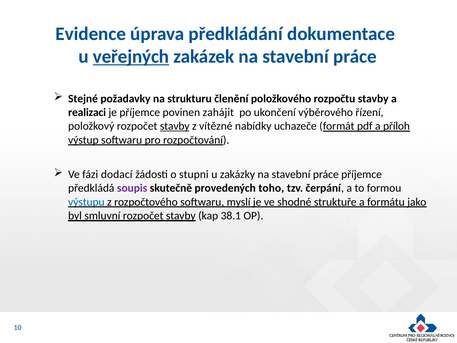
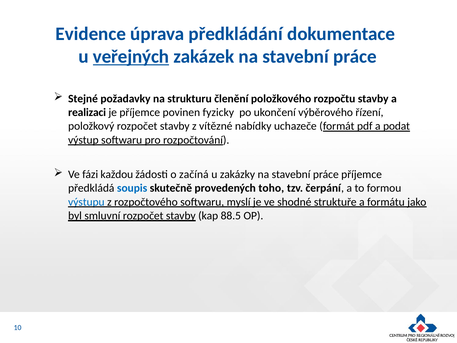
zahájit: zahájit -> fyzicky
stavby at (175, 126) underline: present -> none
příloh: příloh -> podat
dodací: dodací -> každou
stupni: stupni -> začíná
soupis colour: purple -> blue
38.1: 38.1 -> 88.5
